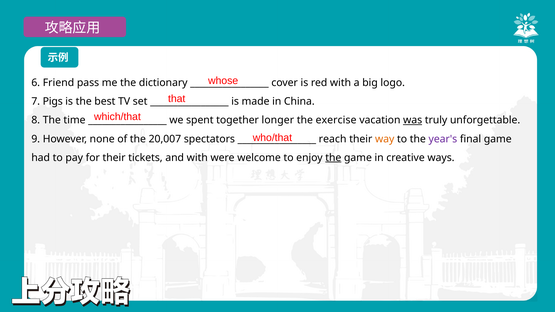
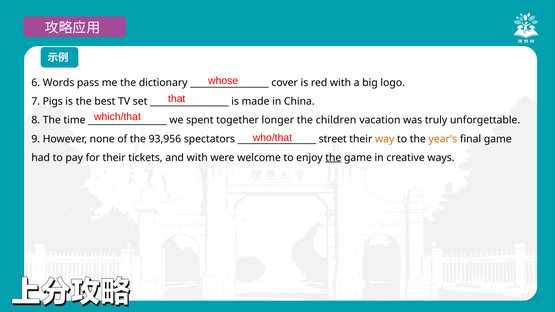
Friend: Friend -> Words
exercise: exercise -> children
was underline: present -> none
20,007: 20,007 -> 93,956
reach: reach -> street
year's colour: purple -> orange
